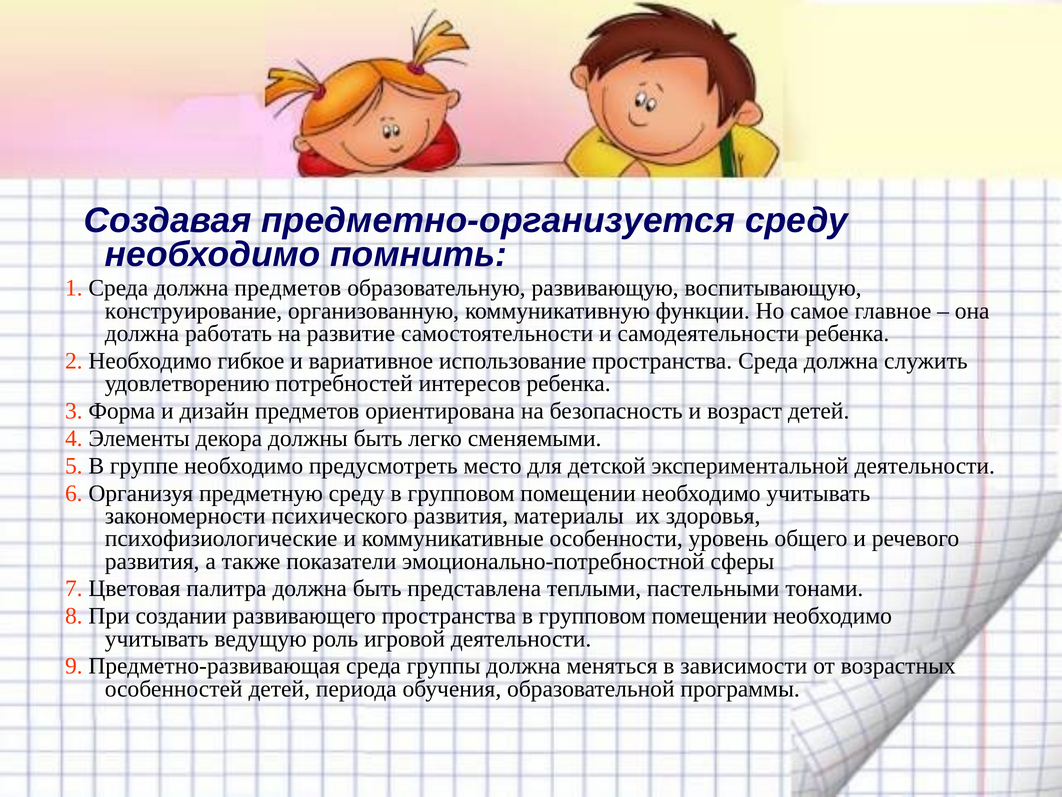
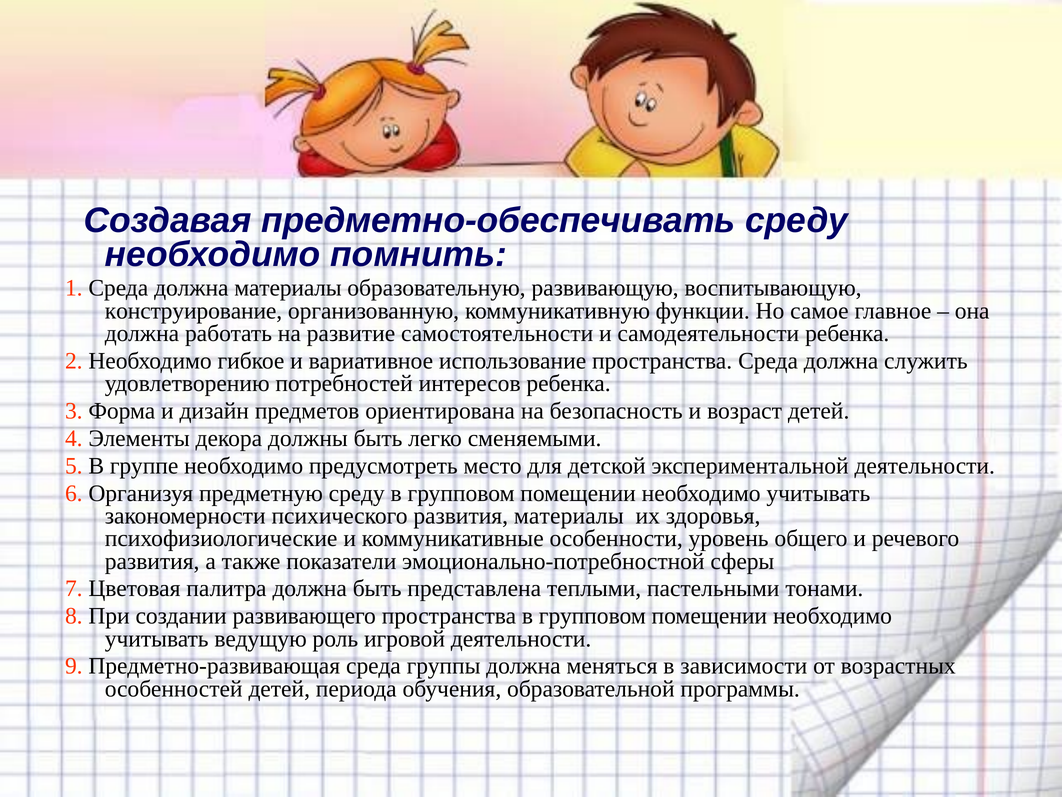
предметно-организуется: предметно-организуется -> предметно-обеспечивать
должна предметов: предметов -> материалы
